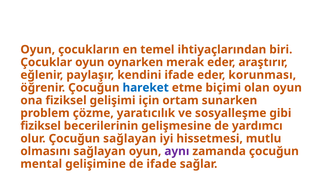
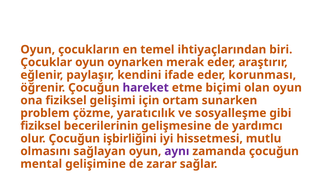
hareket colour: blue -> purple
Çocuğun sağlayan: sağlayan -> işbirliğini
de ifade: ifade -> zarar
